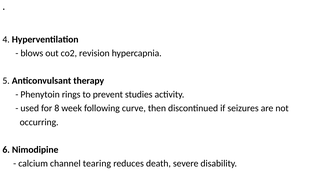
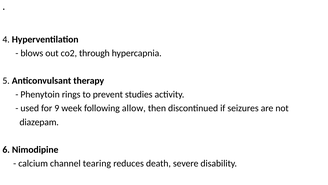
revision: revision -> through
8: 8 -> 9
curve: curve -> allow
occurring: occurring -> diazepam
